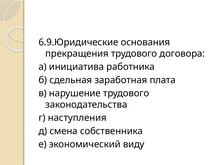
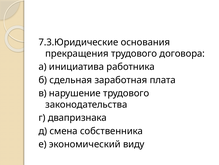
6.9.Юридические: 6.9.Юридические -> 7.3.Юридические
наступления: наступления -> двапризнака
